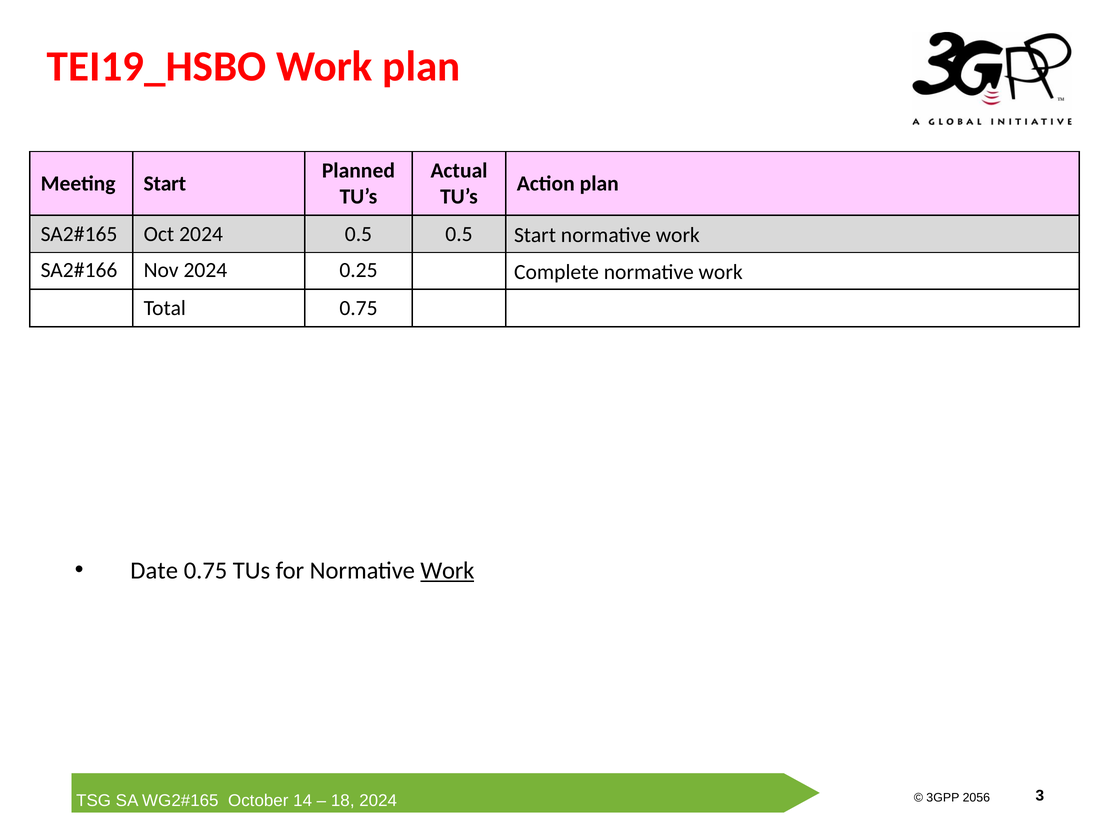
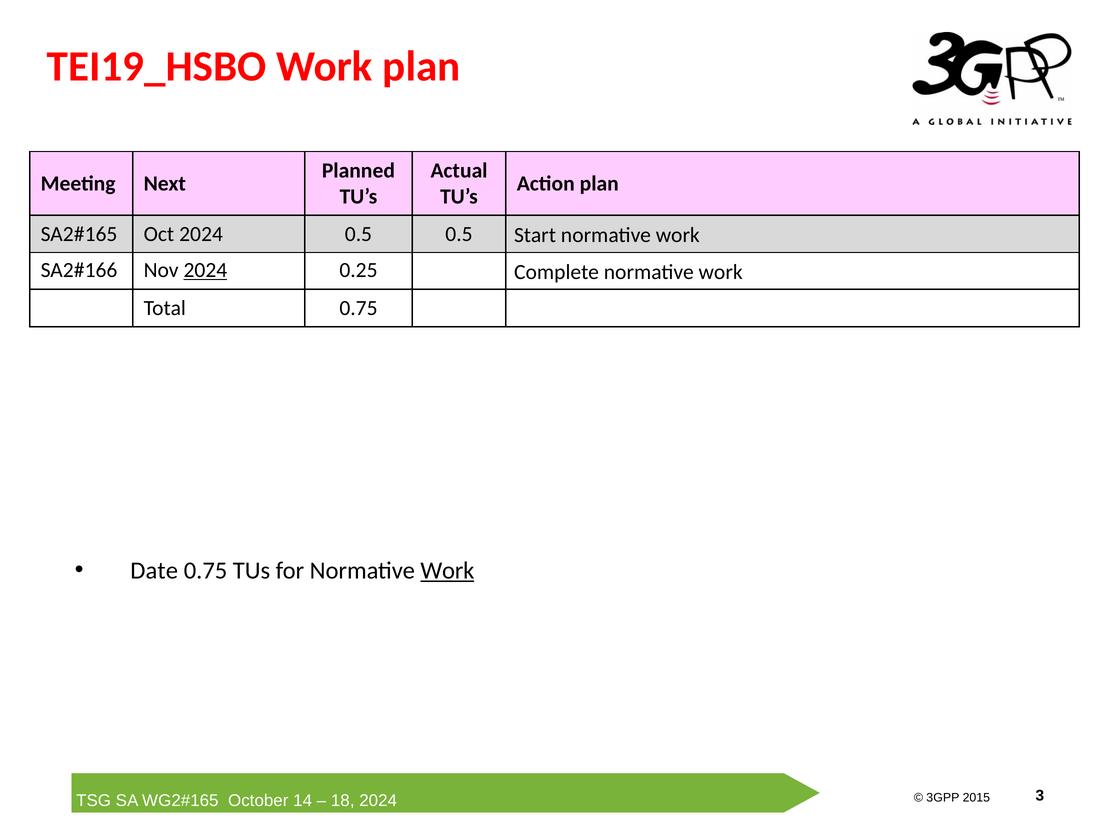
Meeting Start: Start -> Next
2024 at (205, 270) underline: none -> present
2056: 2056 -> 2015
